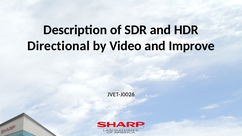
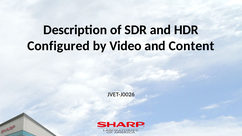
Directional: Directional -> Configured
Improve: Improve -> Content
